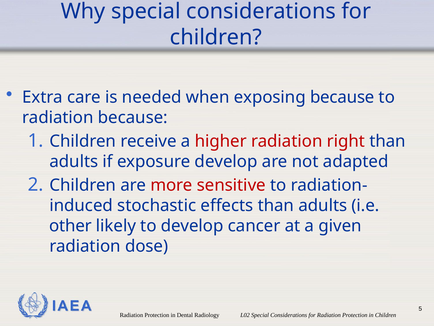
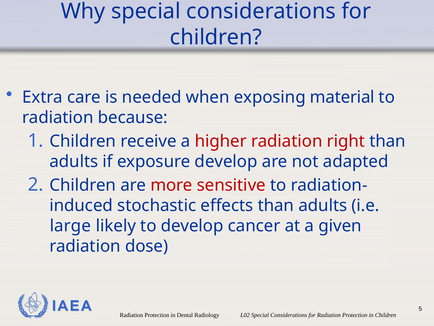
exposing because: because -> material
other: other -> large
